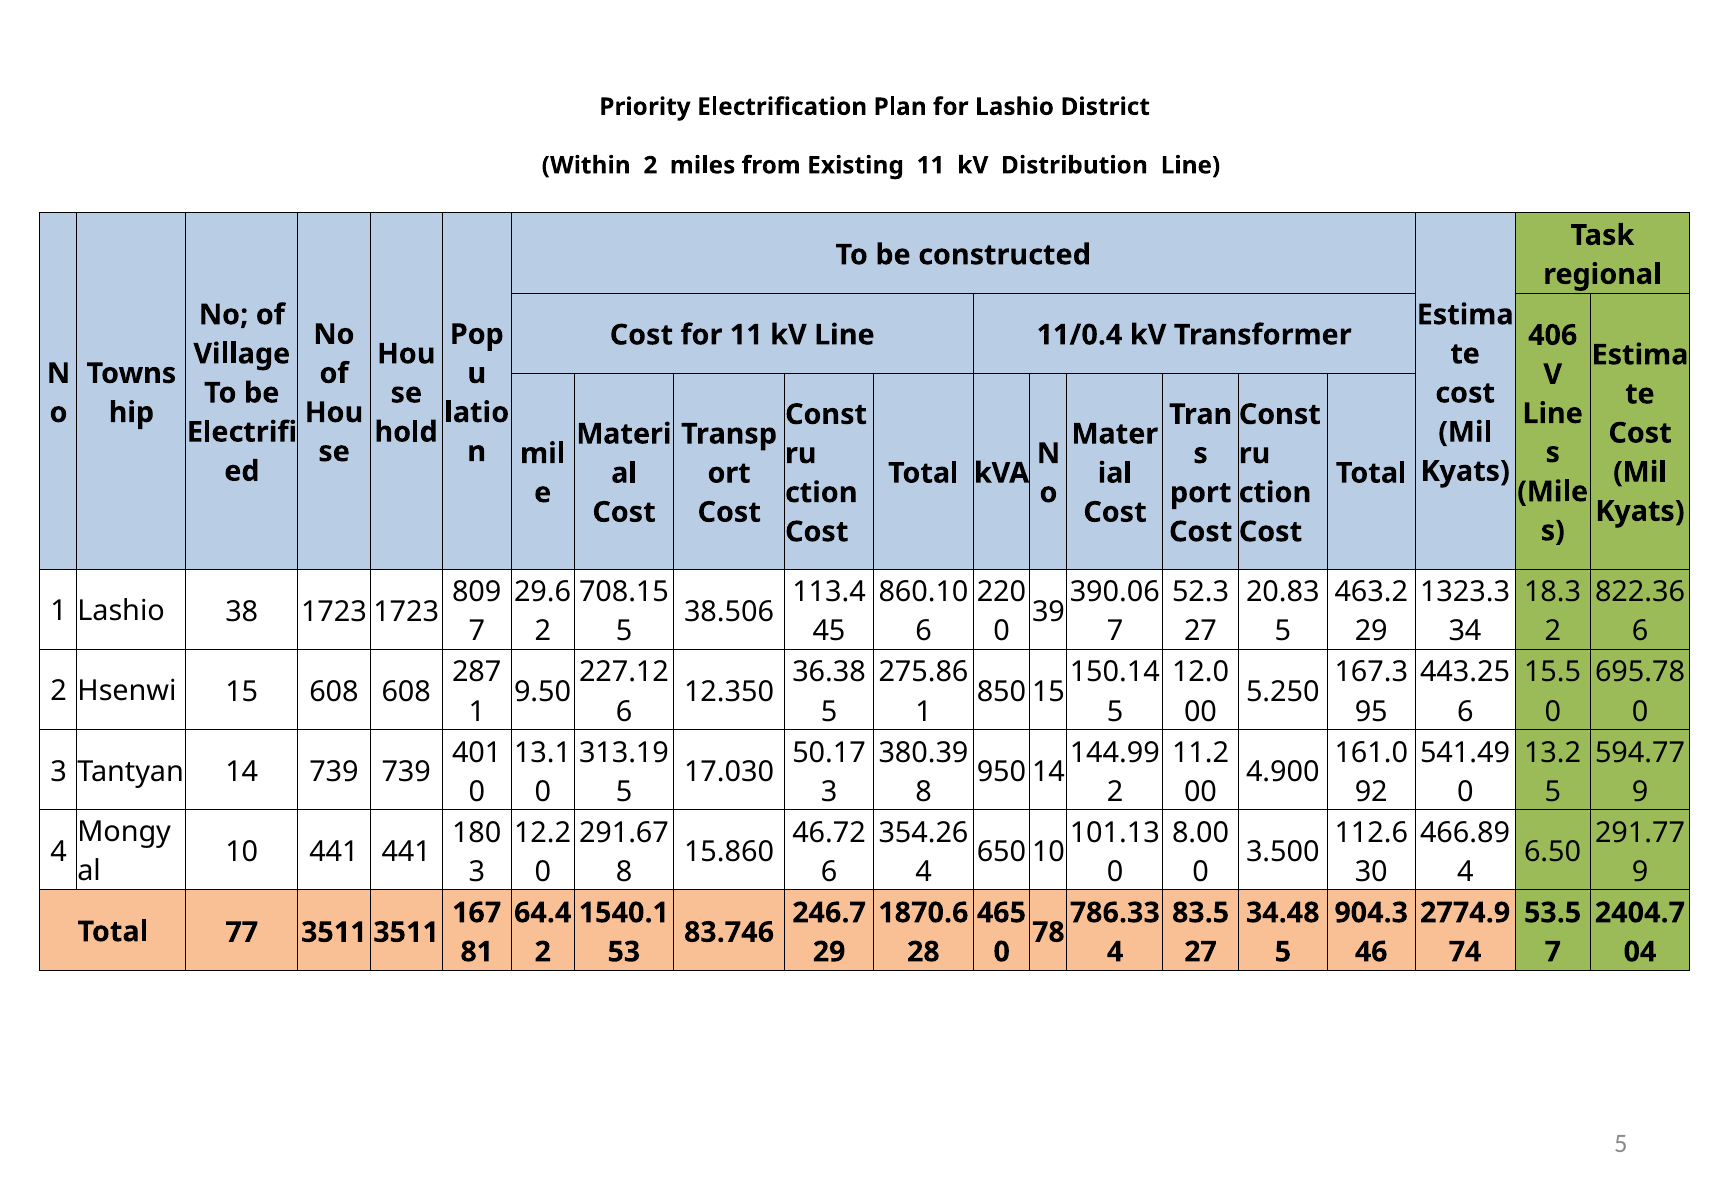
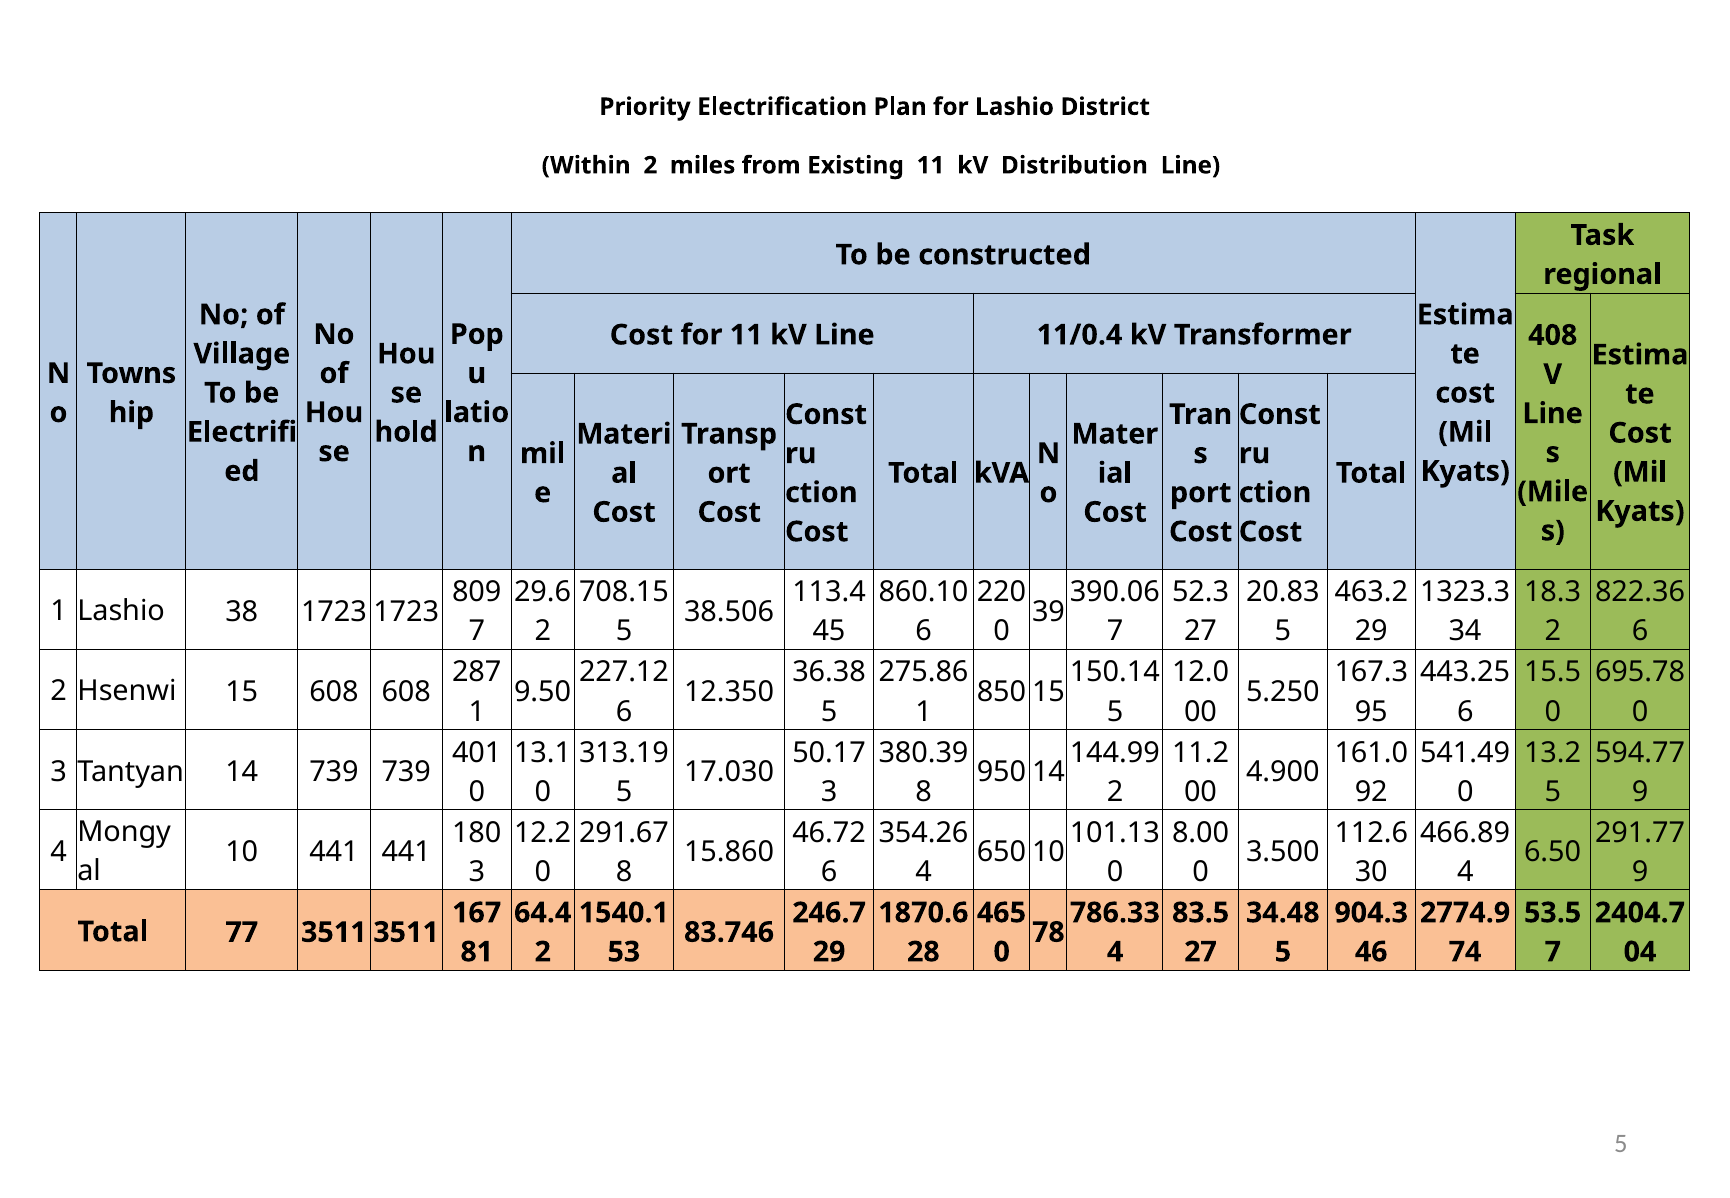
406: 406 -> 408
